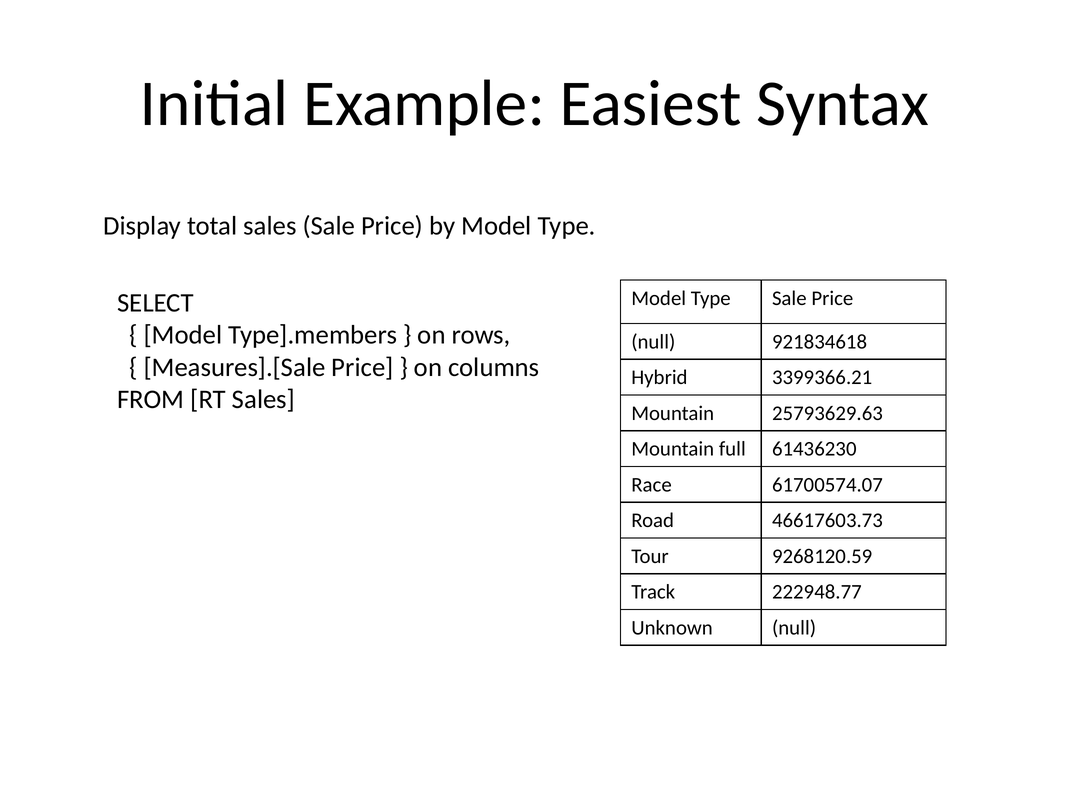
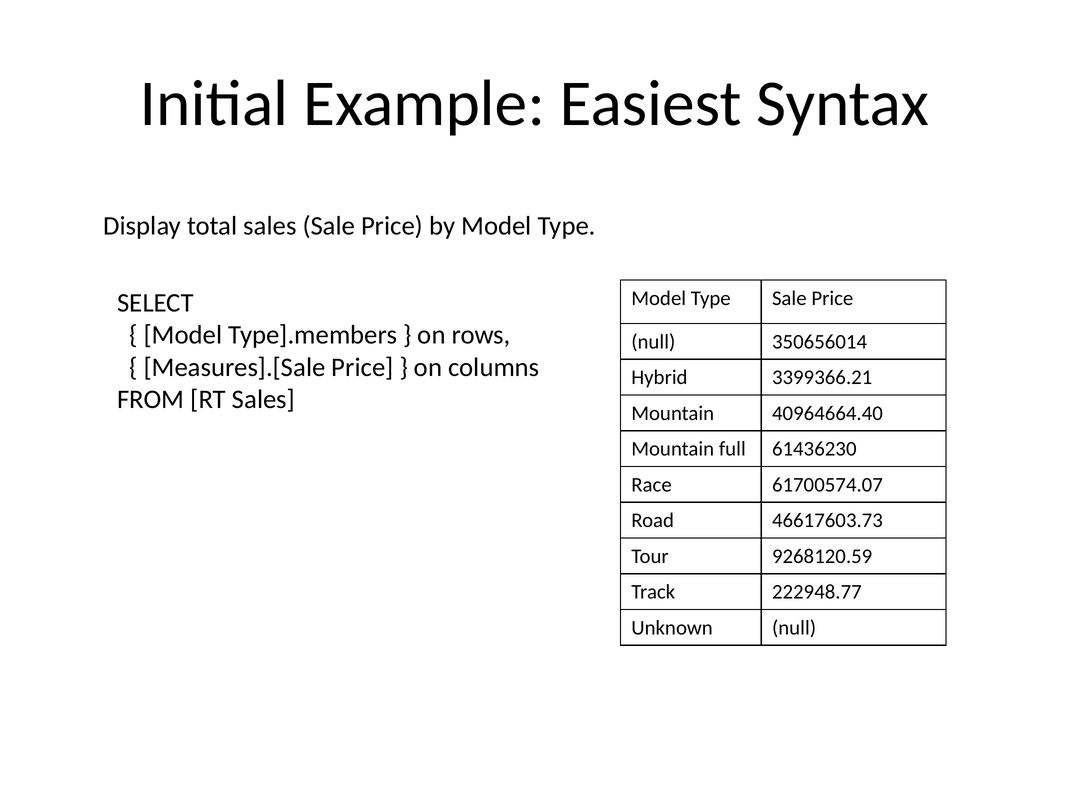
921834618: 921834618 -> 350656014
25793629.63: 25793629.63 -> 40964664.40
